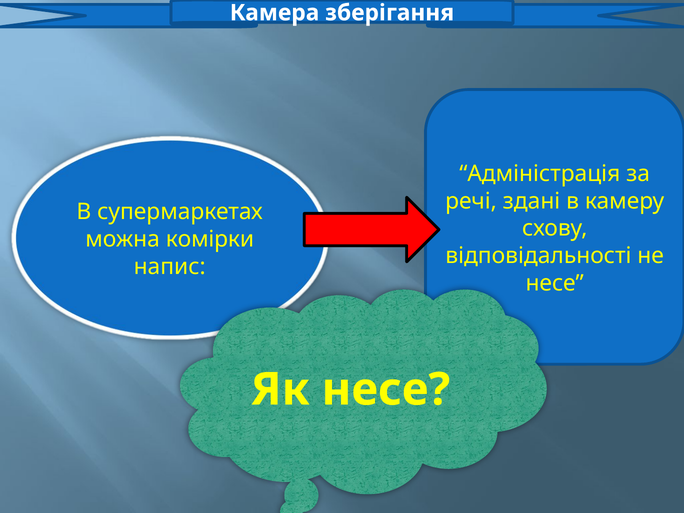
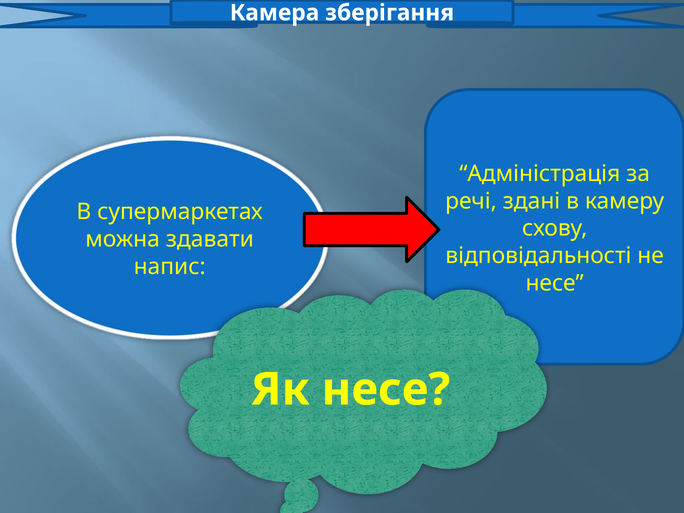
комірки: комірки -> здавати
